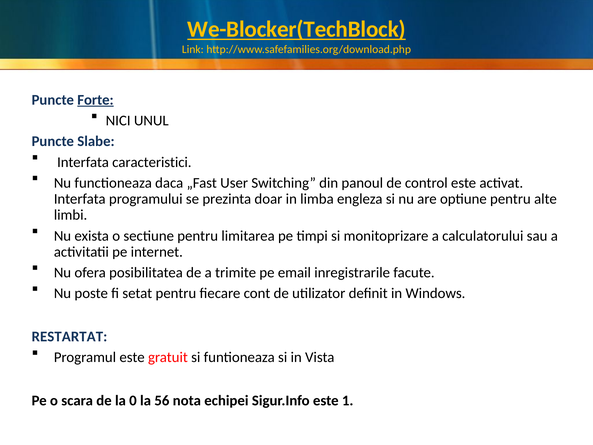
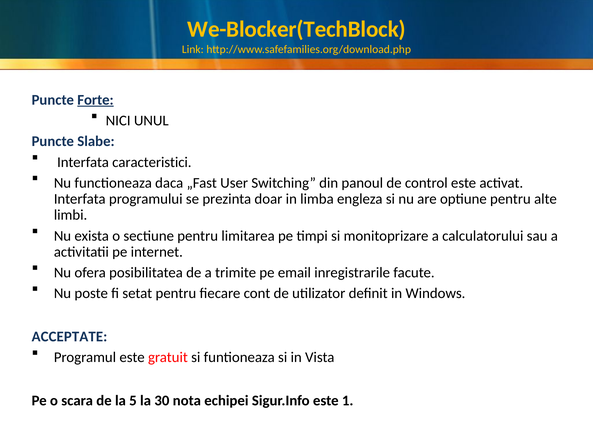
We-Blocker(TechBlock underline: present -> none
RESTARTAT: RESTARTAT -> ACCEPTATE
0: 0 -> 5
56: 56 -> 30
